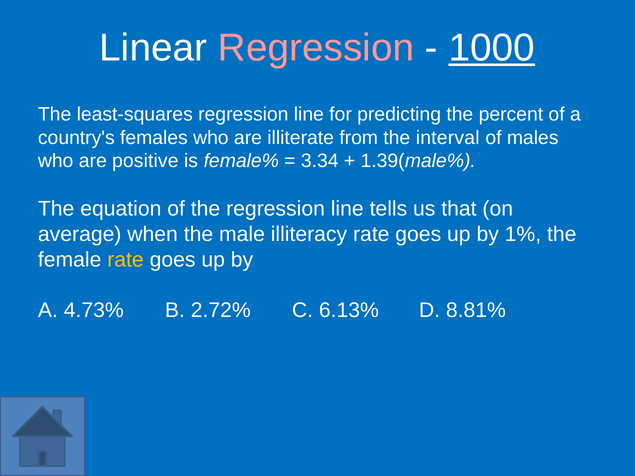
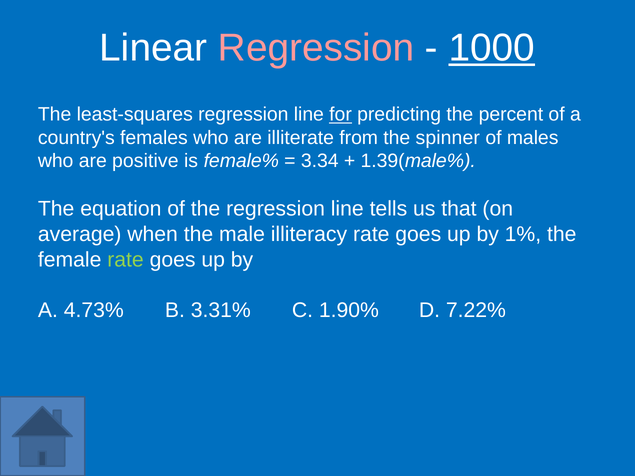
for underline: none -> present
interval: interval -> spinner
rate at (125, 260) colour: yellow -> light green
2.72%: 2.72% -> 3.31%
6.13%: 6.13% -> 1.90%
8.81%: 8.81% -> 7.22%
